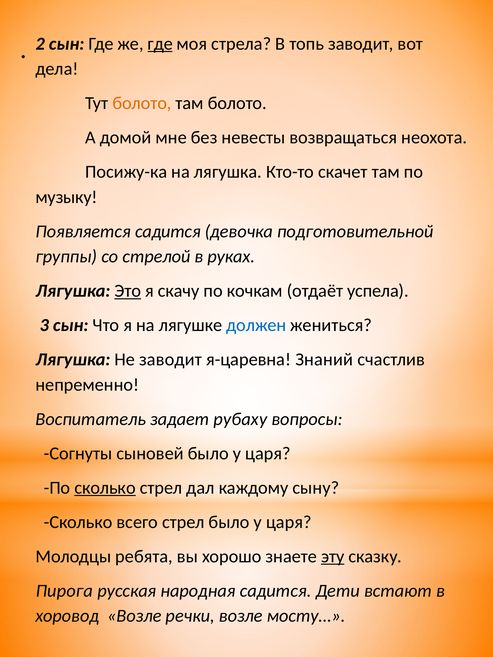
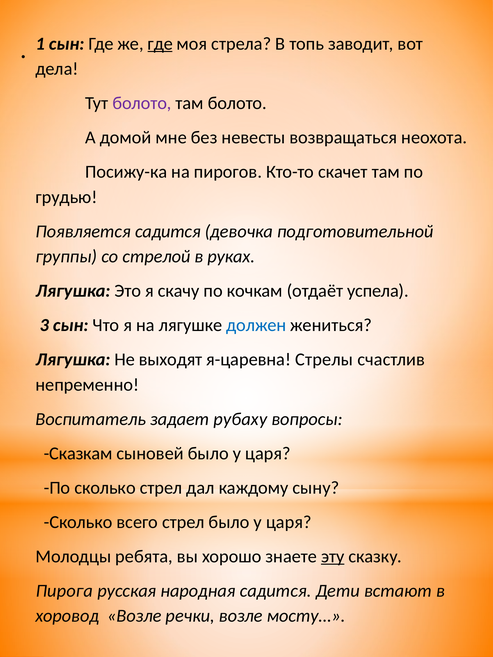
2: 2 -> 1
болото at (142, 103) colour: orange -> purple
на лягушка: лягушка -> пирогов
музыку: музыку -> грудью
Это underline: present -> none
Не заводит: заводит -> выходят
Знаний: Знаний -> Стрелы
Согнуты: Согнуты -> Сказкам
сколько at (105, 488) underline: present -> none
